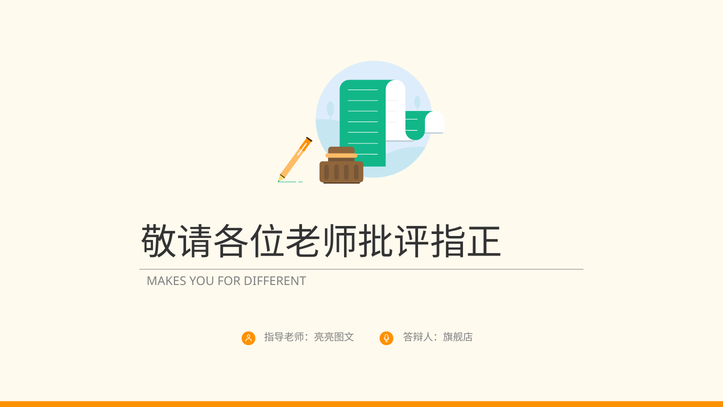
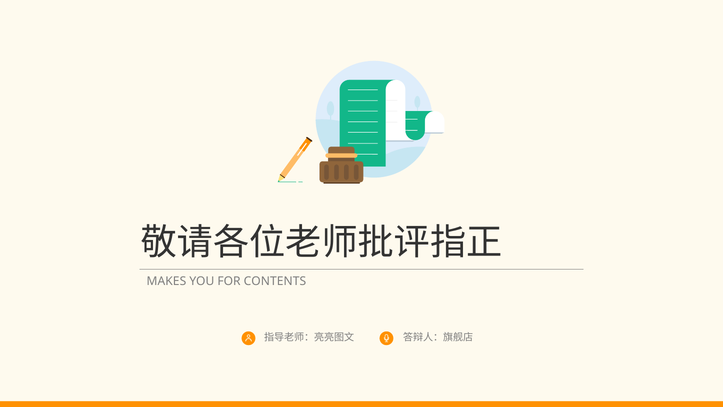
DIFFERENT: DIFFERENT -> CONTENTS
